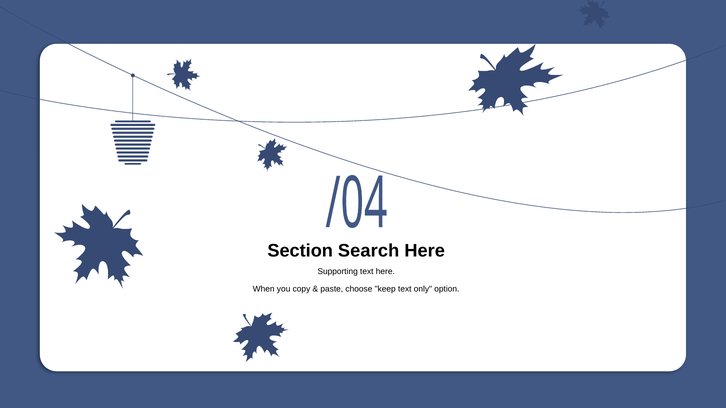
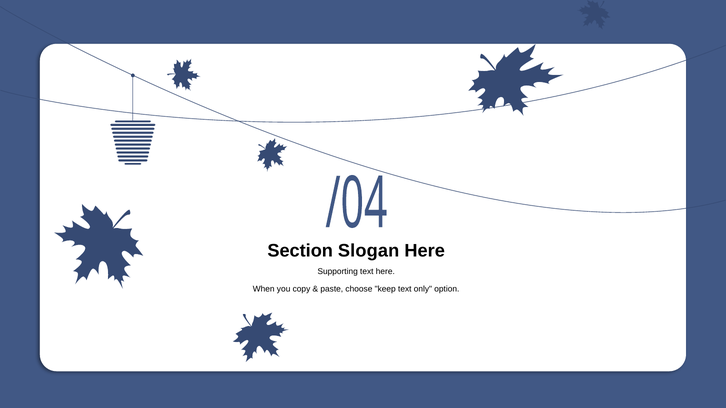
Search: Search -> Slogan
